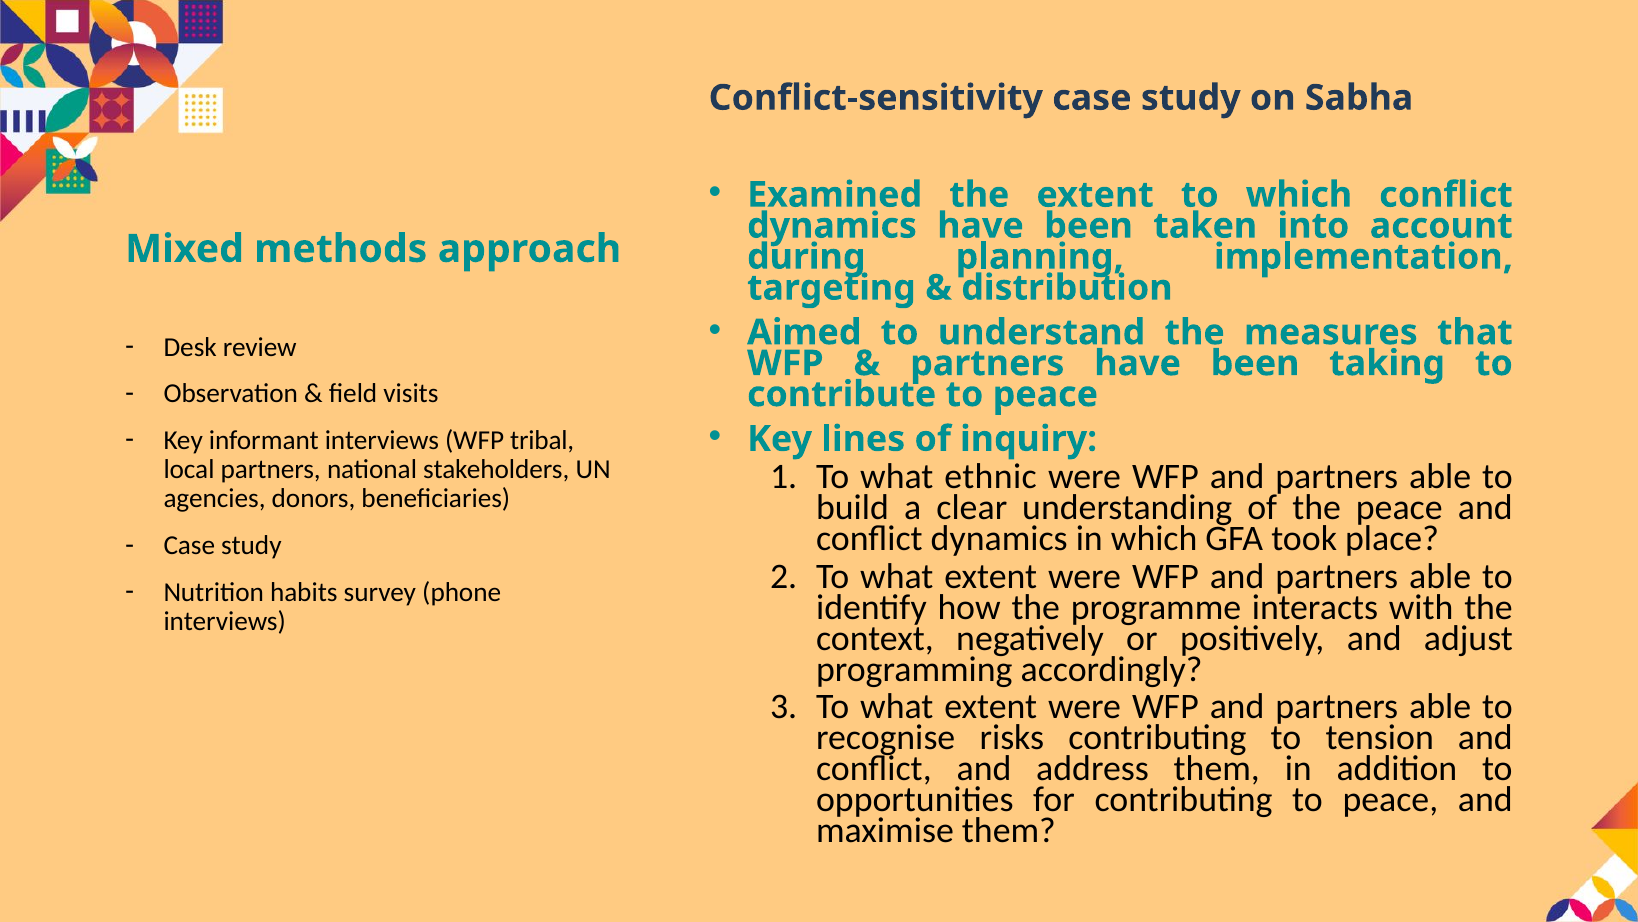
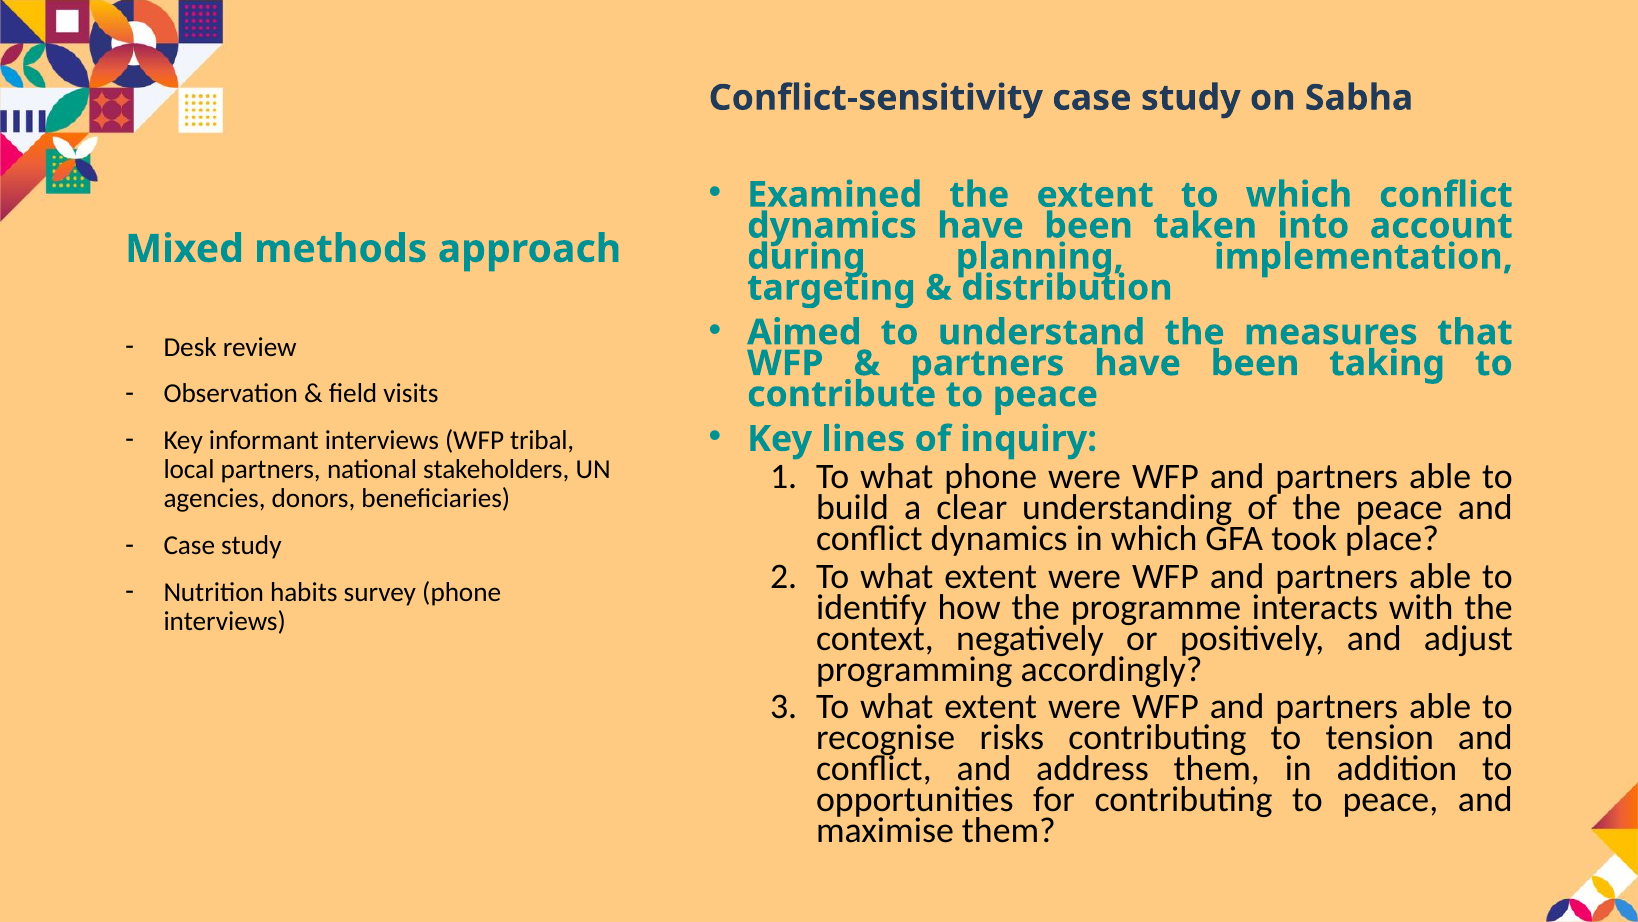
what ethnic: ethnic -> phone
